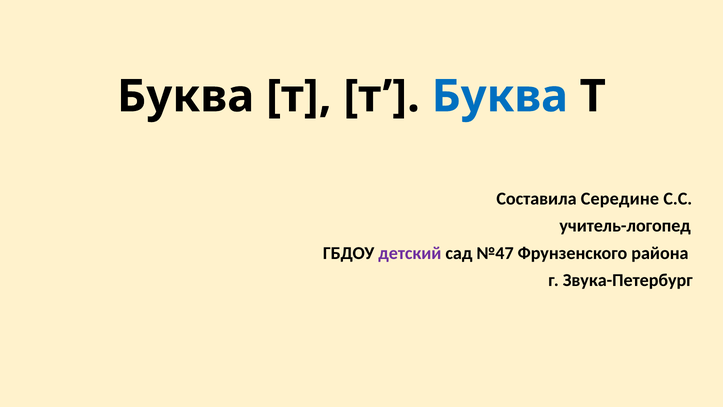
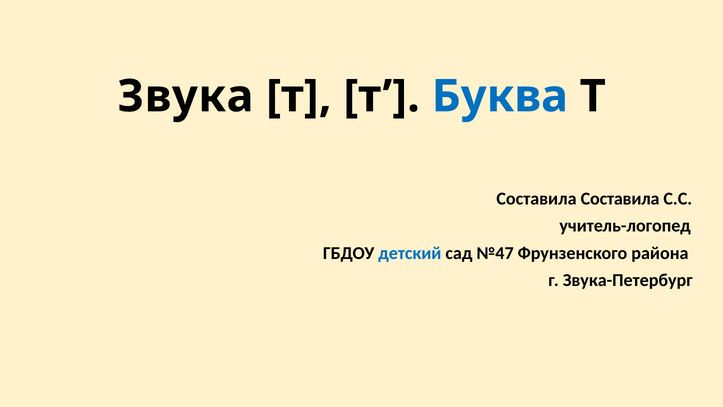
Буква at (186, 96): Буква -> Звука
Составила Середине: Середине -> Составила
детский colour: purple -> blue
